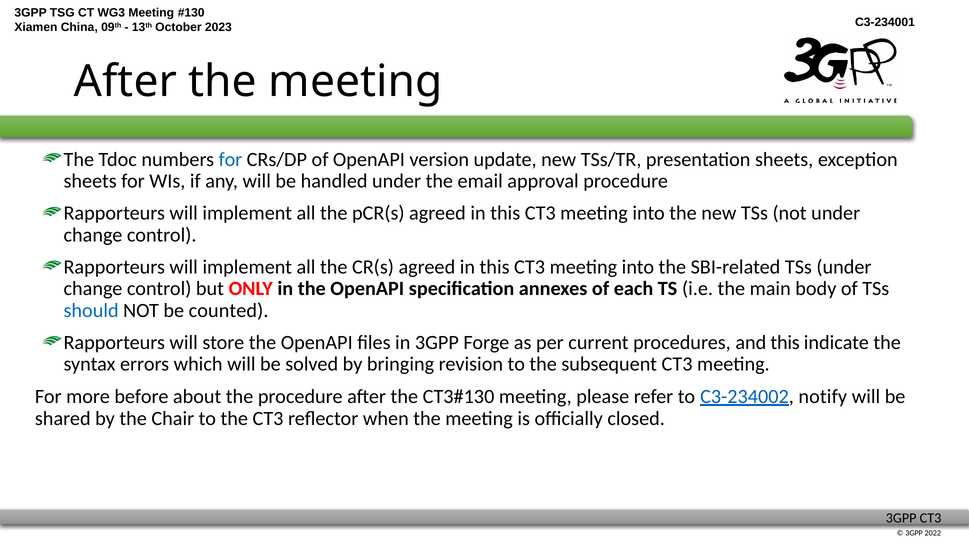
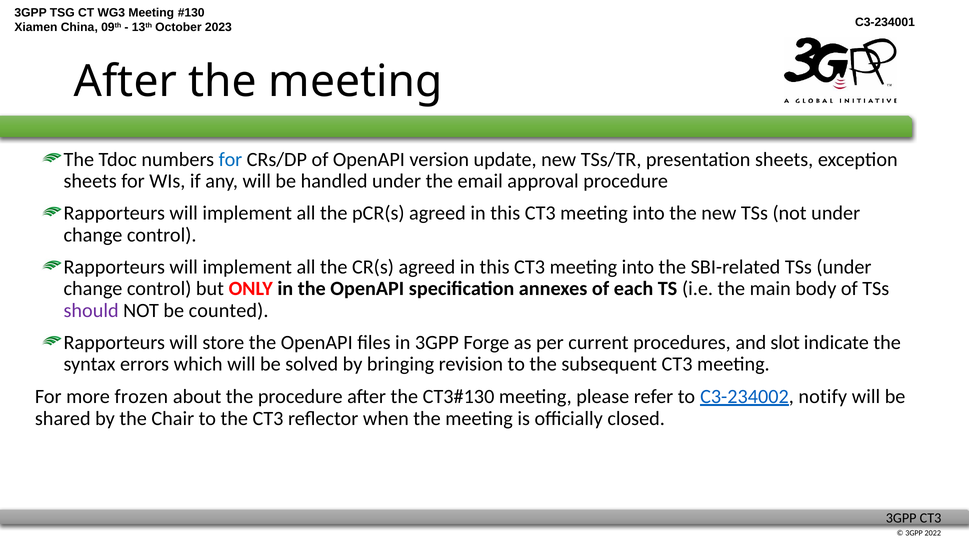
should colour: blue -> purple
and this: this -> slot
before: before -> frozen
